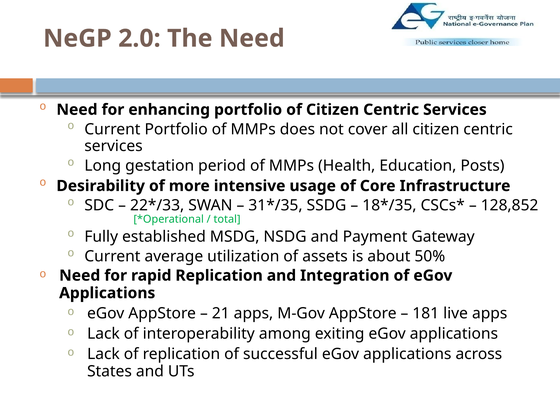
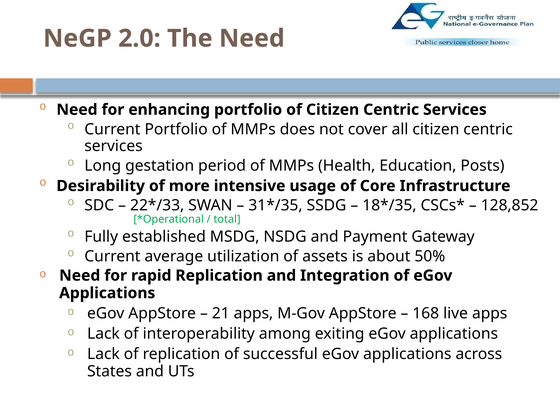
181: 181 -> 168
